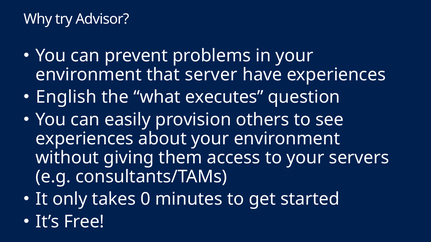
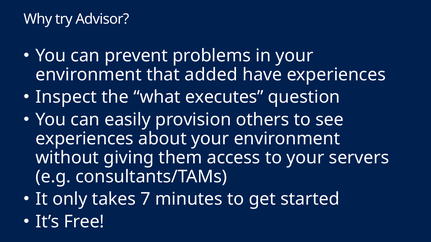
server: server -> added
English: English -> Inspect
0: 0 -> 7
